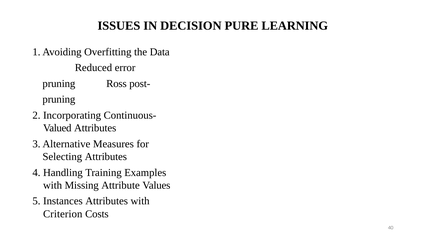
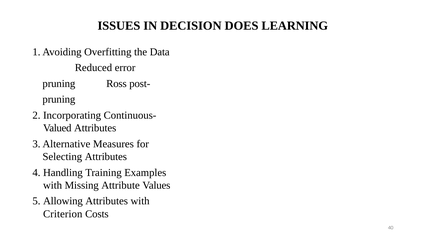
PURE: PURE -> DOES
Instances: Instances -> Allowing
